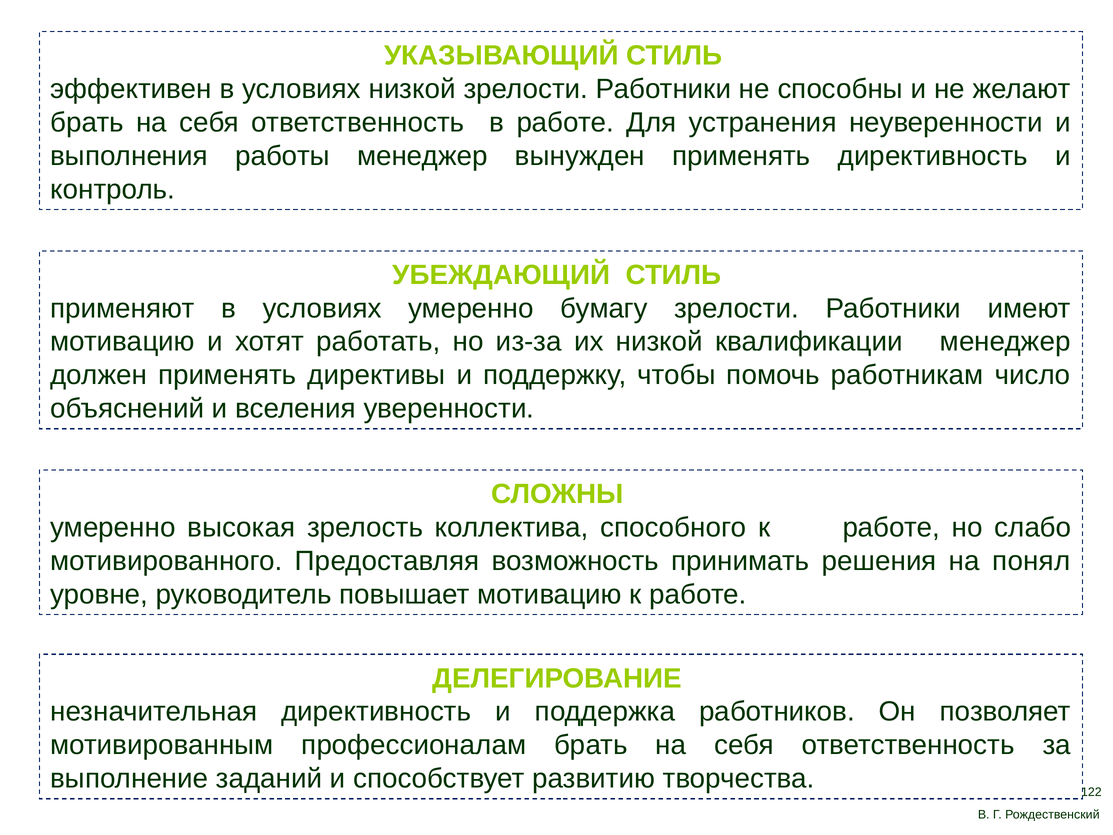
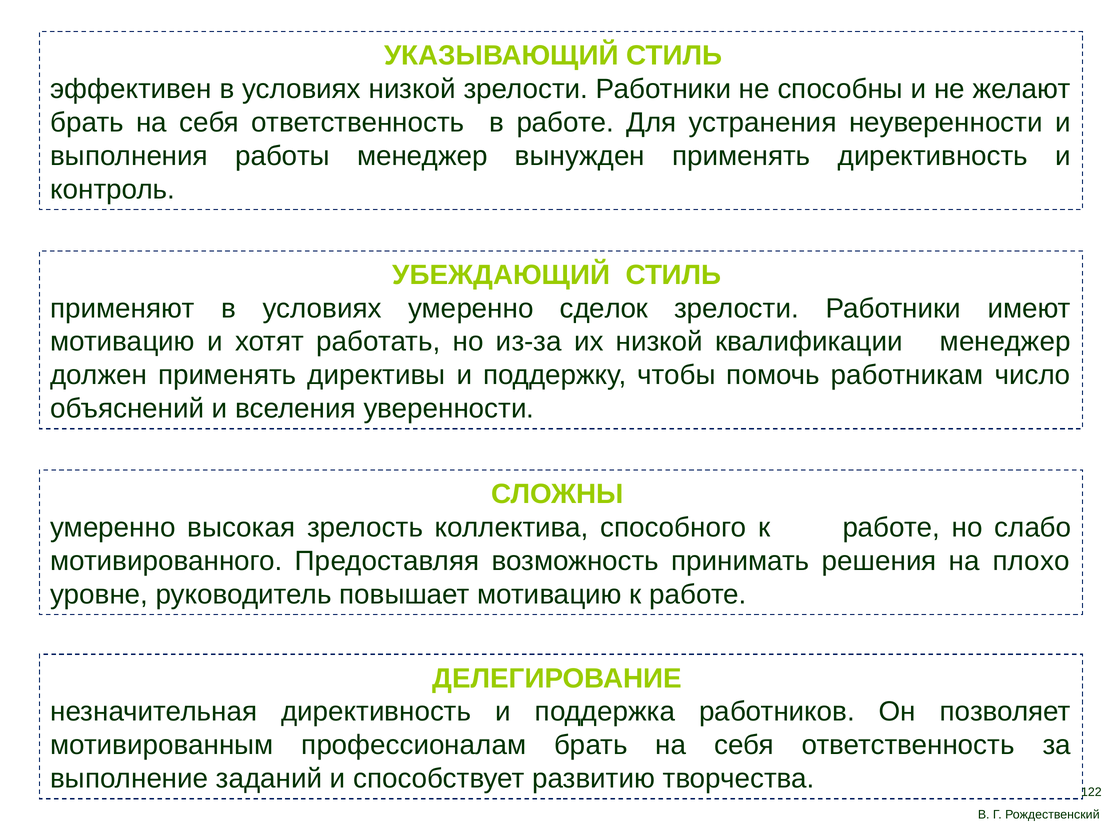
бумагу: бумагу -> сделок
понял: понял -> плохо
